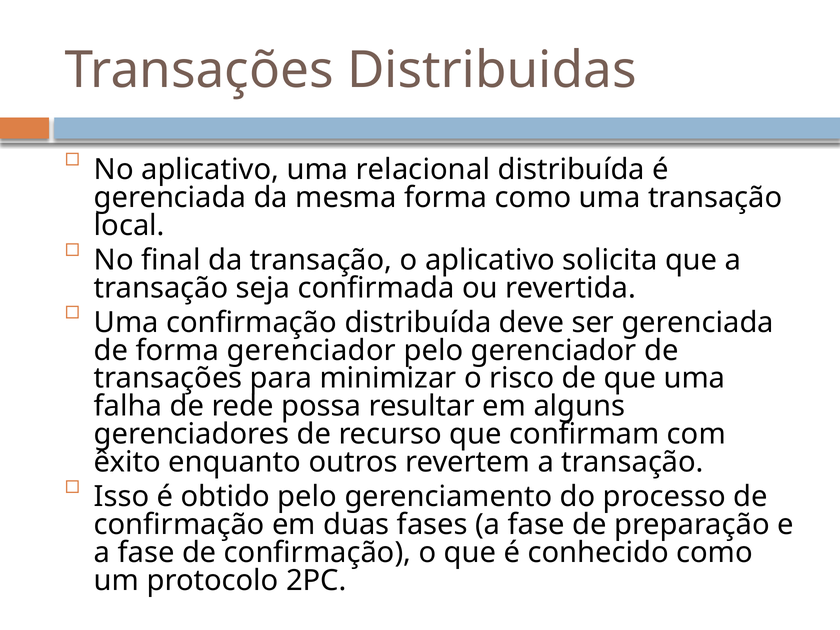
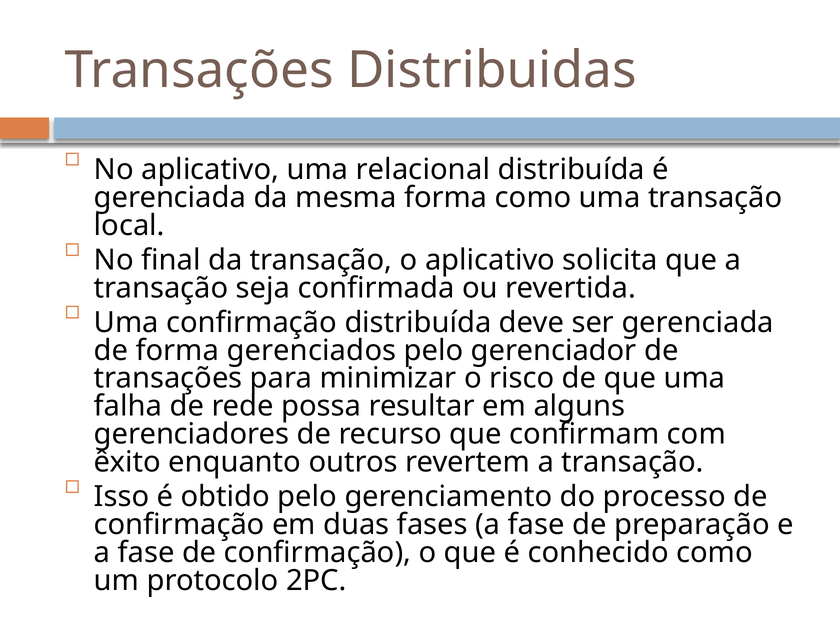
forma gerenciador: gerenciador -> gerenciados
